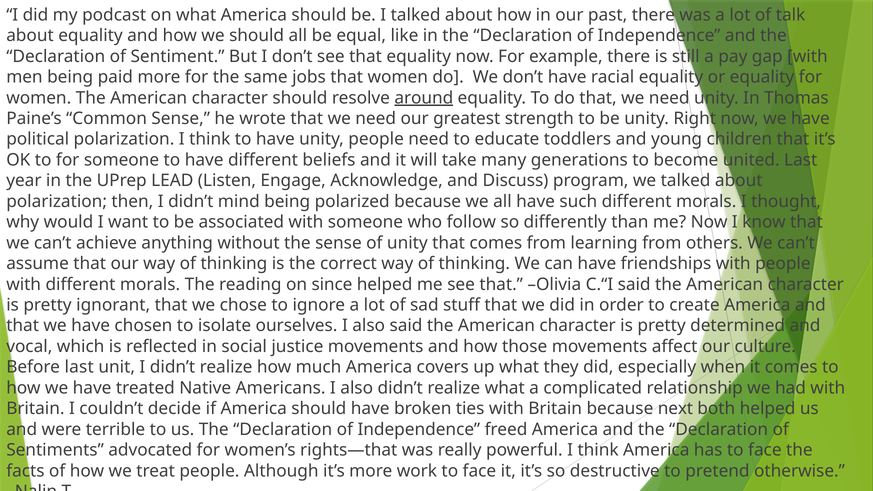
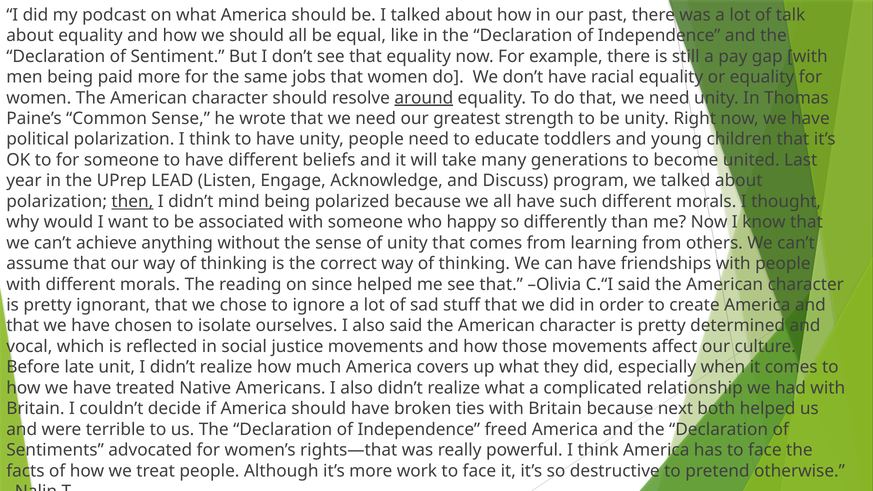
then underline: none -> present
follow: follow -> happy
Before last: last -> late
